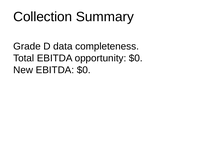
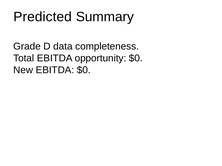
Collection: Collection -> Predicted
